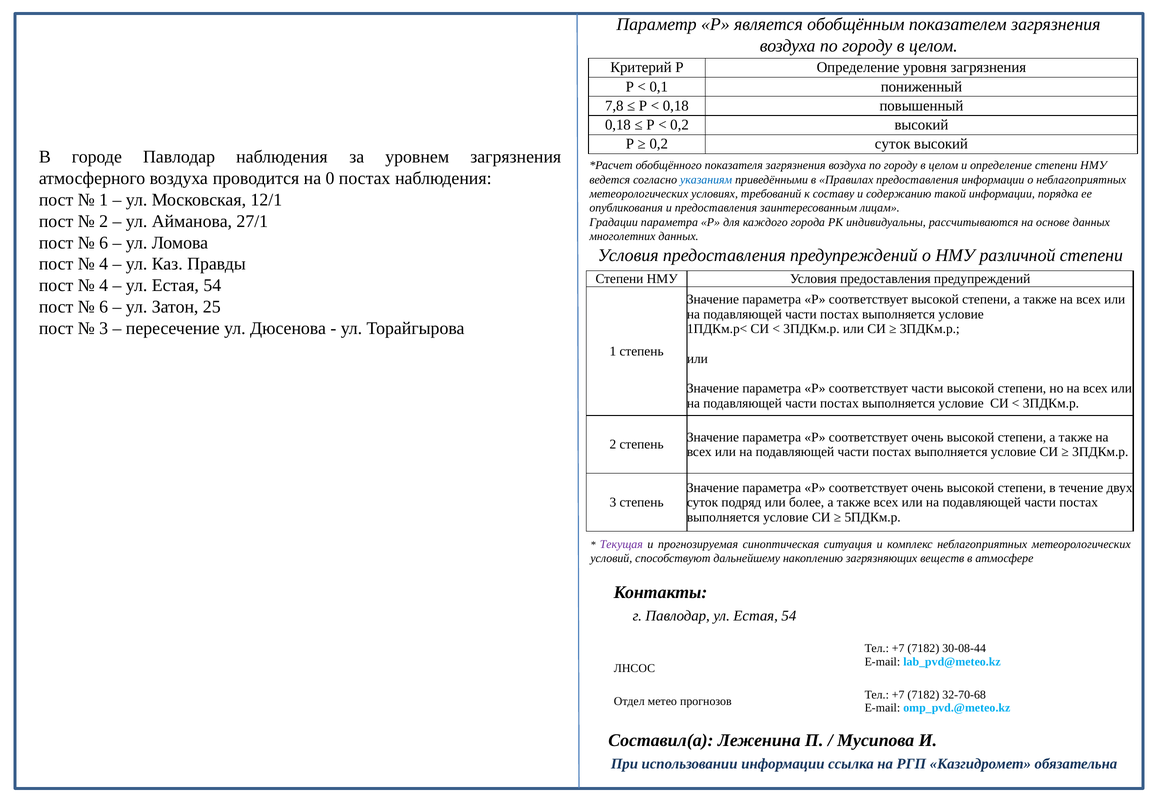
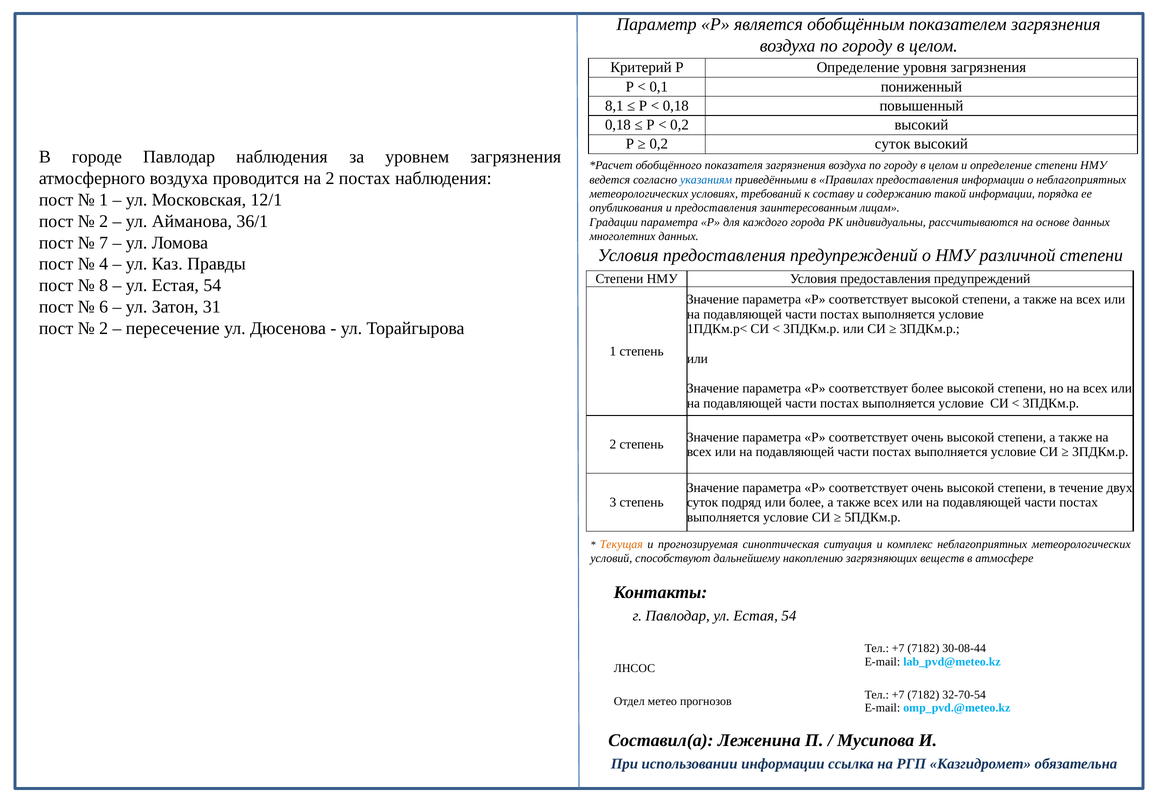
7,8: 7,8 -> 8,1
на 0: 0 -> 2
27/1: 27/1 -> 36/1
6 at (104, 243): 6 -> 7
4 at (104, 285): 4 -> 8
25: 25 -> 31
3 at (104, 328): 3 -> 2
соответствует части: части -> более
Текущая colour: purple -> orange
32-70-68: 32-70-68 -> 32-70-54
